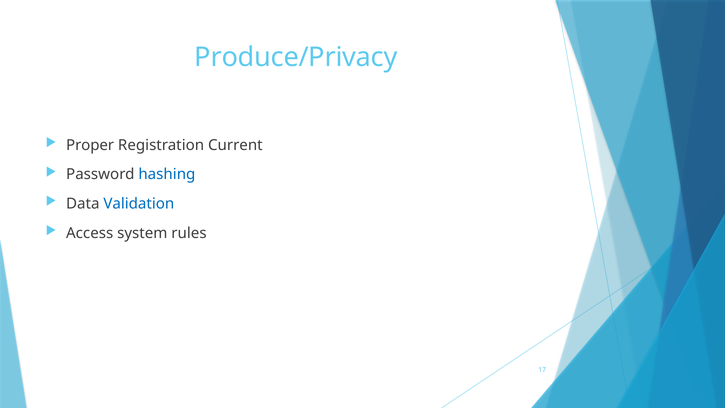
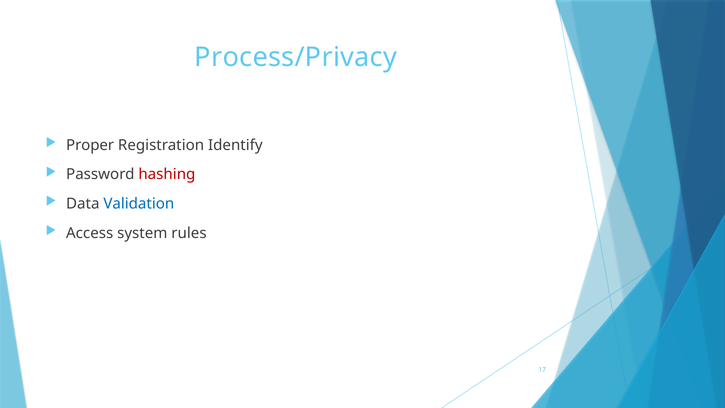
Produce/Privacy: Produce/Privacy -> Process/Privacy
Current: Current -> Identify
hashing colour: blue -> red
